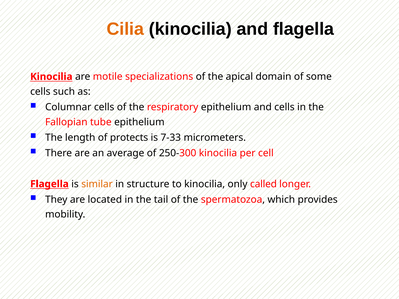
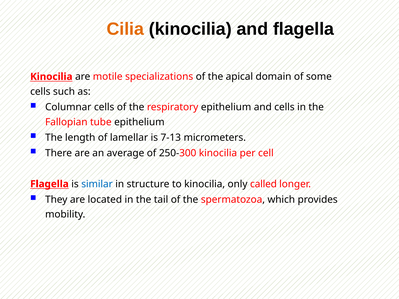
protects: protects -> lamellar
7-33: 7-33 -> 7-13
similar colour: orange -> blue
